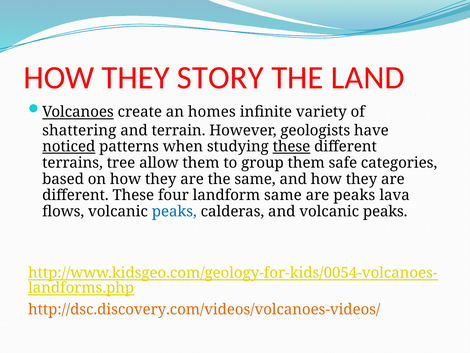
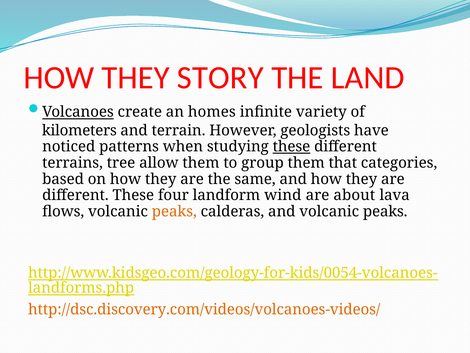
shattering: shattering -> kilometers
noticed underline: present -> none
safe: safe -> that
landform same: same -> wind
are peaks: peaks -> about
peaks at (174, 211) colour: blue -> orange
